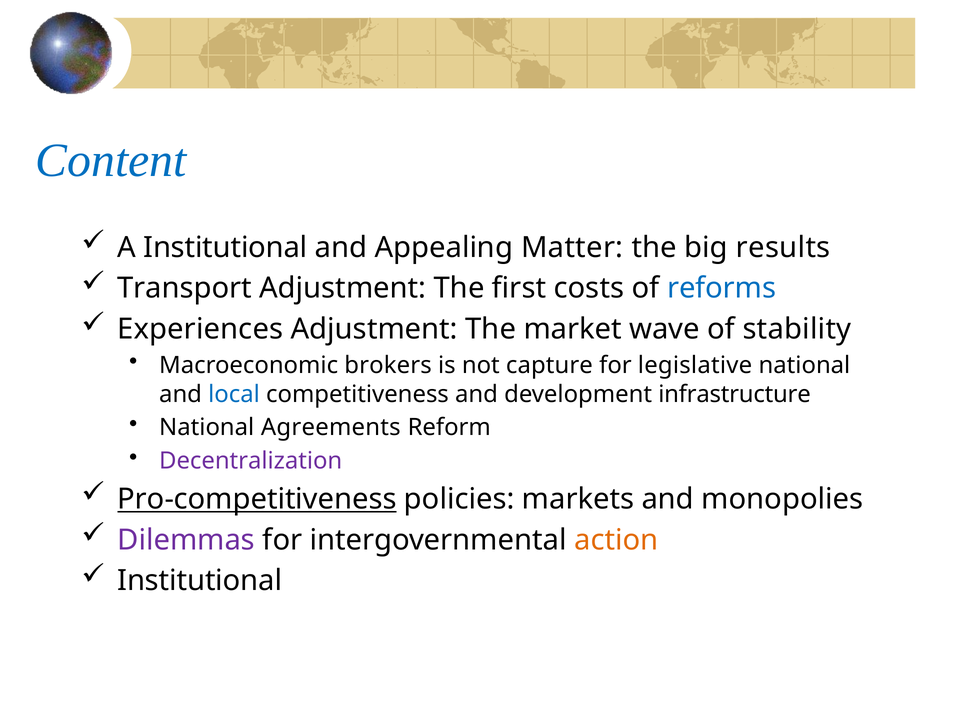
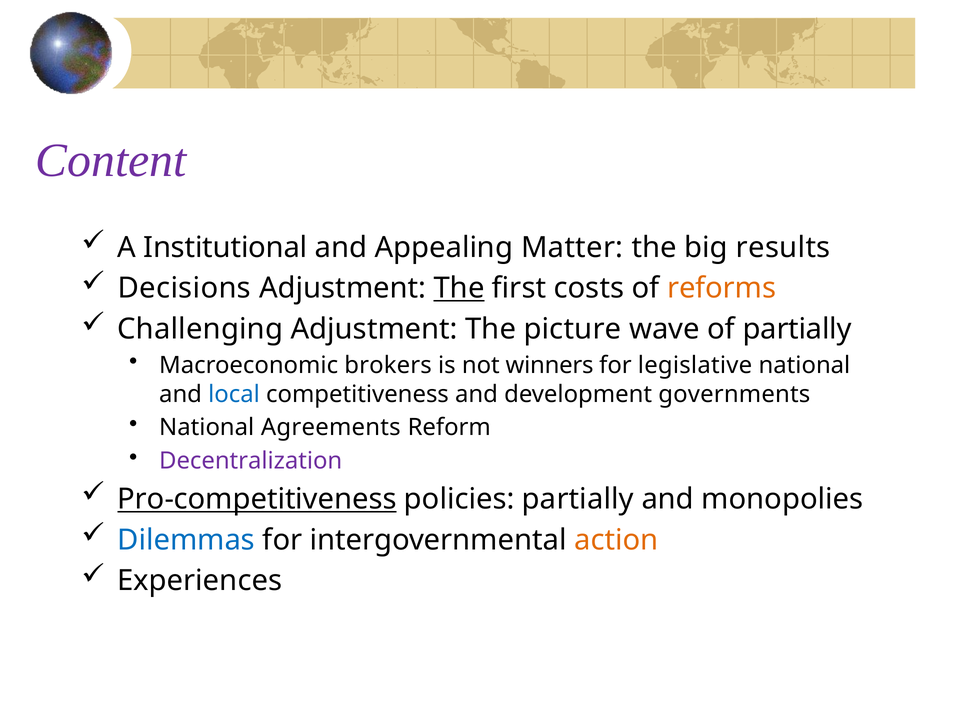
Content colour: blue -> purple
Transport: Transport -> Decisions
The at (459, 289) underline: none -> present
reforms colour: blue -> orange
Experiences: Experiences -> Challenging
market: market -> picture
of stability: stability -> partially
capture: capture -> winners
infrastructure: infrastructure -> governments
policies markets: markets -> partially
Dilemmas colour: purple -> blue
Institutional at (200, 581): Institutional -> Experiences
